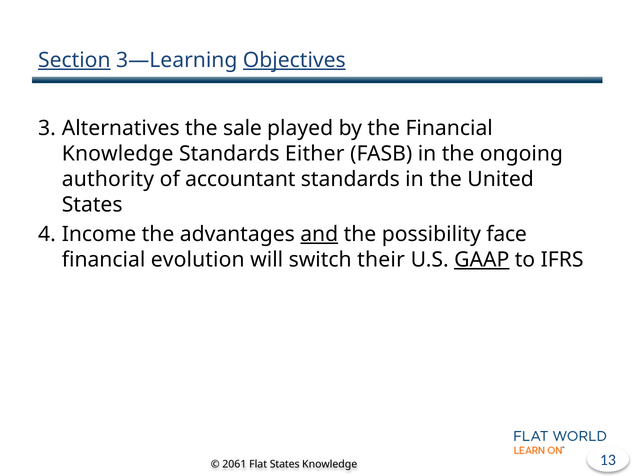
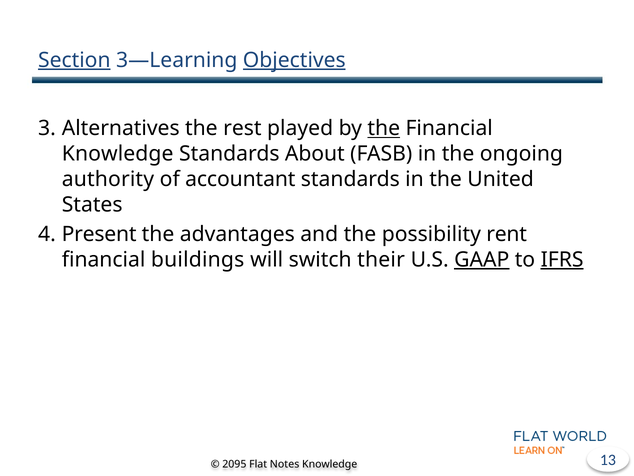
sale: sale -> rest
the at (384, 128) underline: none -> present
Either: Either -> About
Income: Income -> Present
and underline: present -> none
face: face -> rent
evolution: evolution -> buildings
IFRS underline: none -> present
2061: 2061 -> 2095
Flat States: States -> Notes
